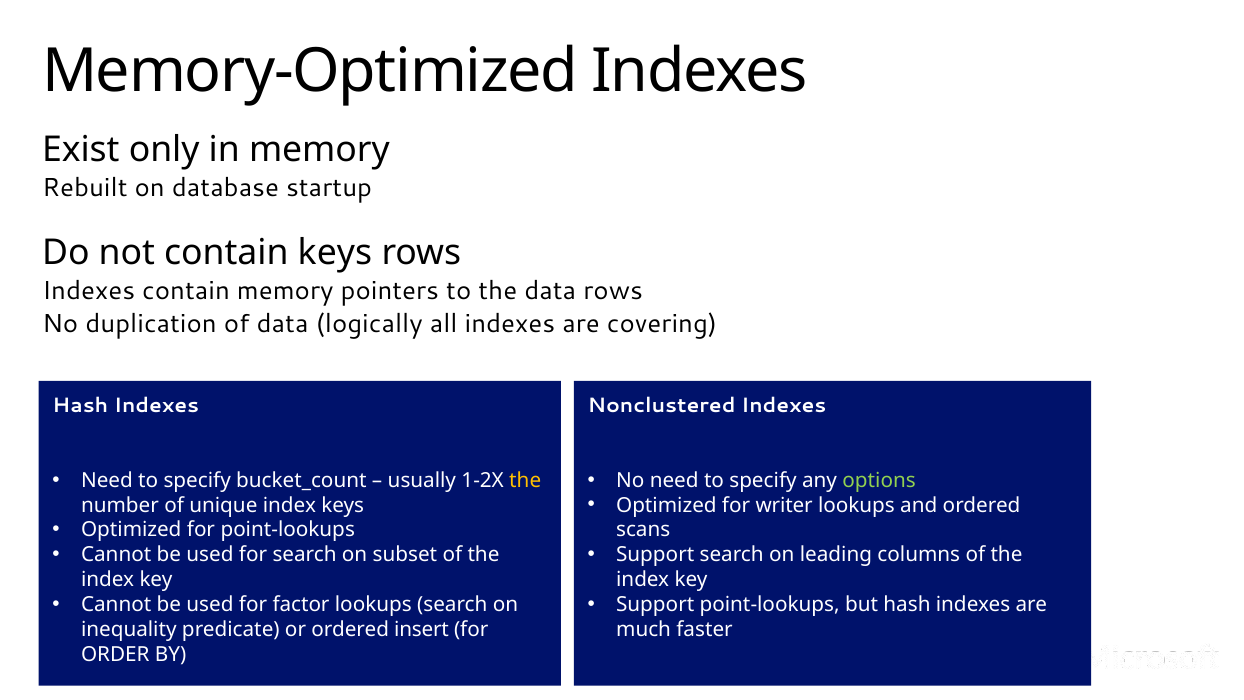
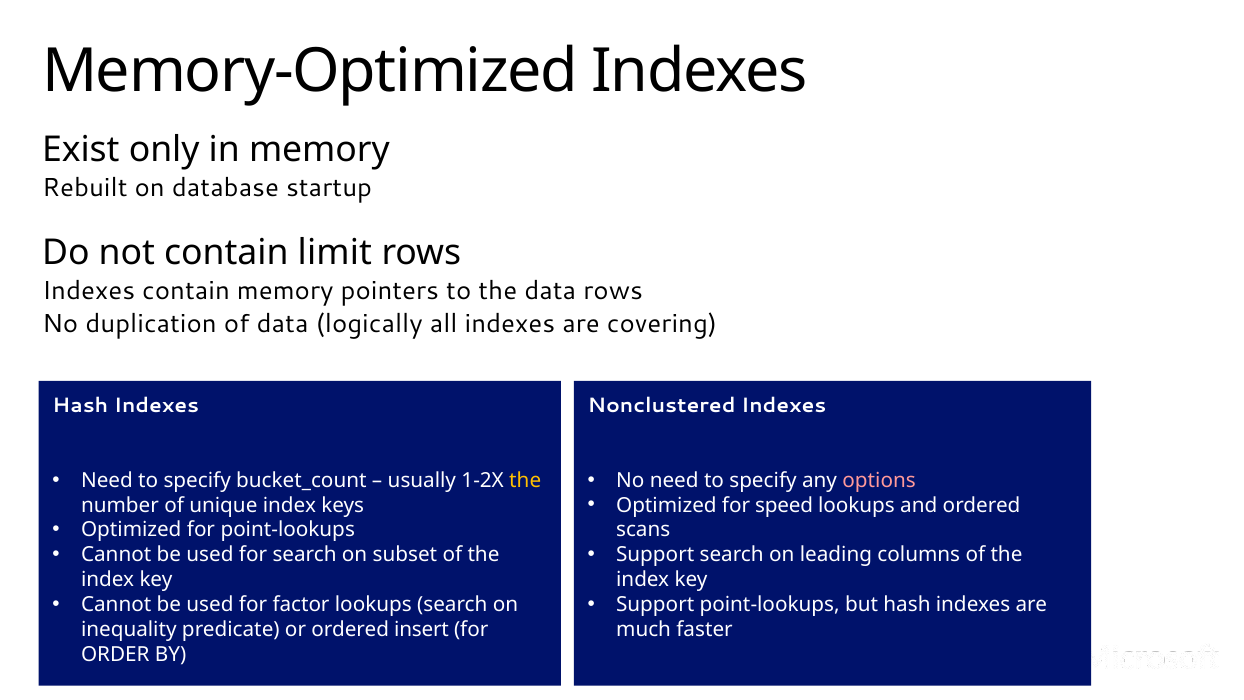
contain keys: keys -> limit
options colour: light green -> pink
writer: writer -> speed
